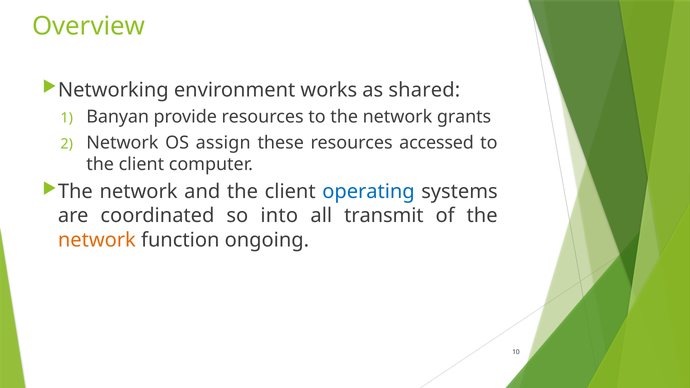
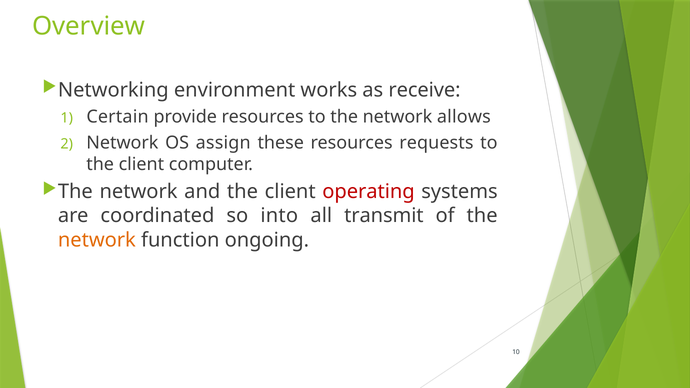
shared: shared -> receive
Banyan: Banyan -> Certain
grants: grants -> allows
accessed: accessed -> requests
operating colour: blue -> red
